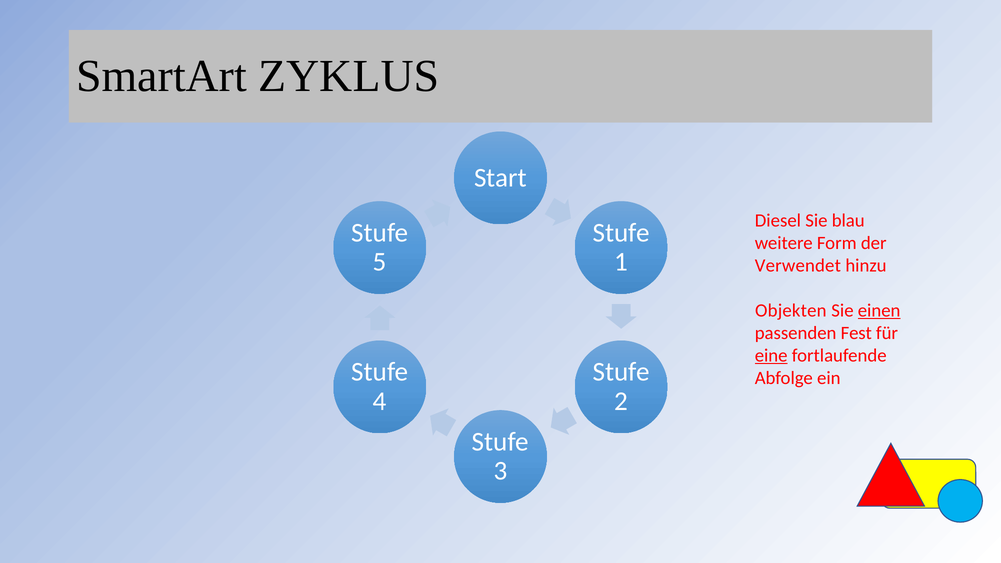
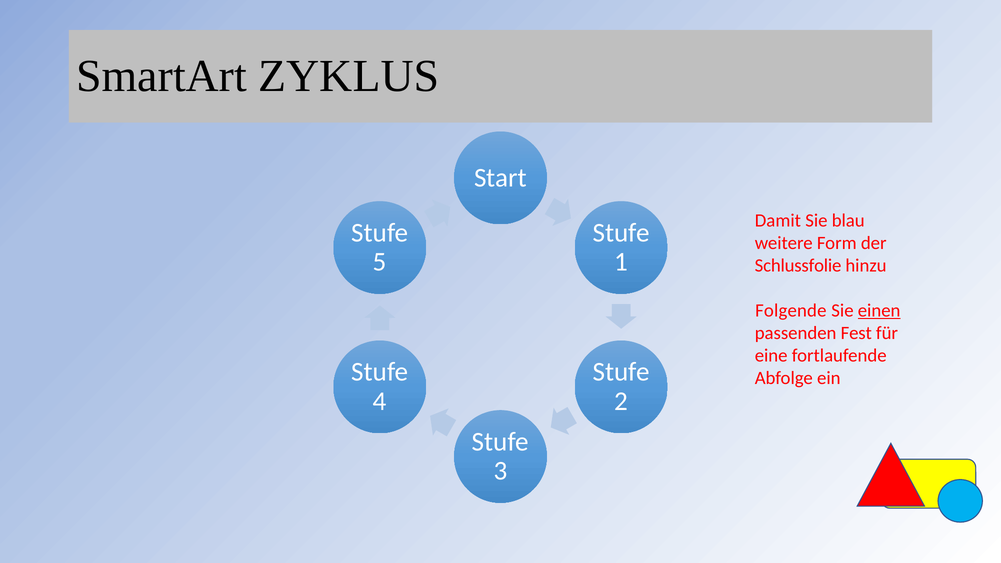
Diesel: Diesel -> Damit
Verwendet: Verwendet -> Schlussfolie
Objekten: Objekten -> Folgende
eine underline: present -> none
